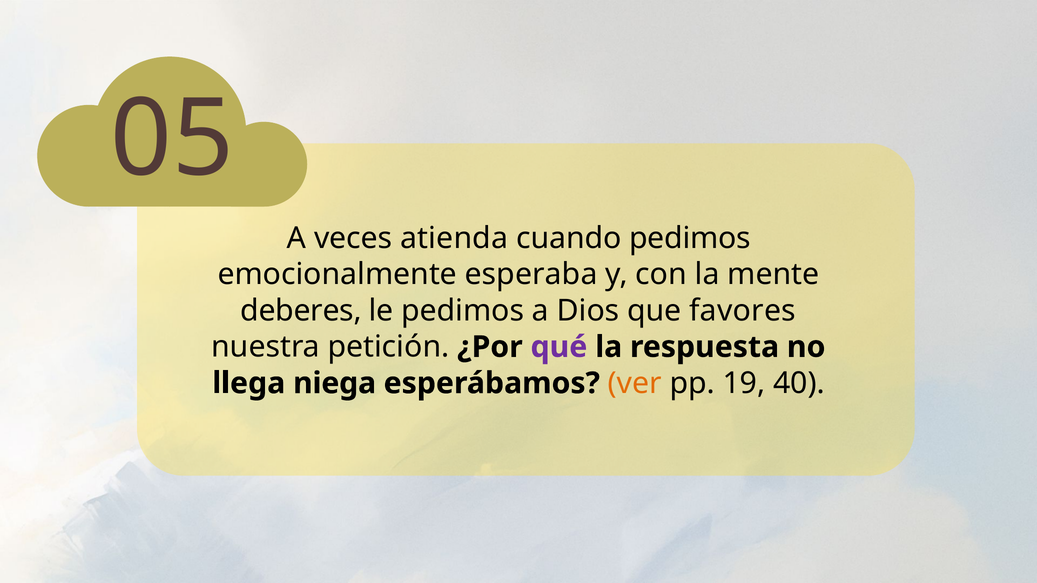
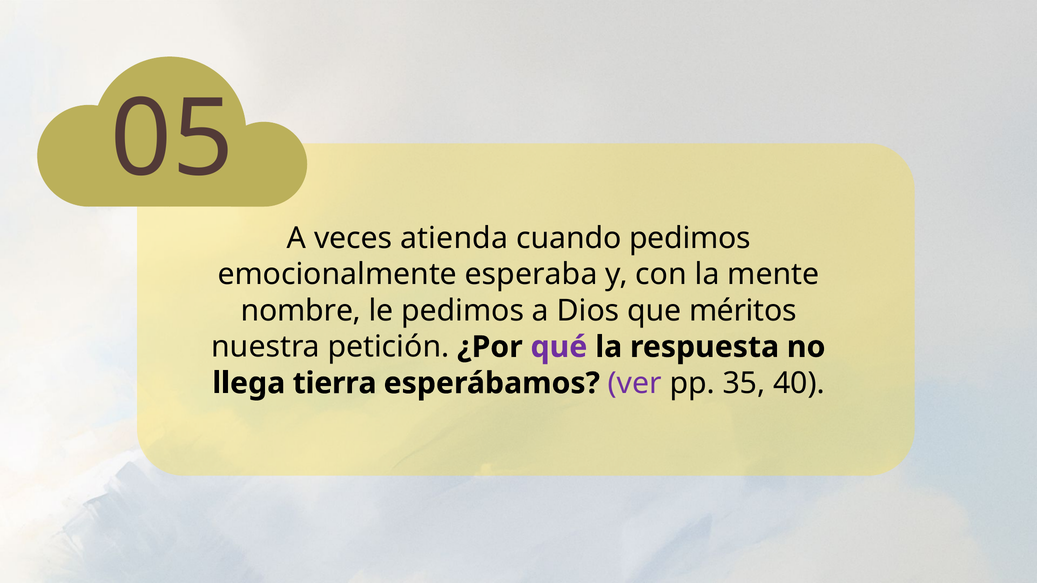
deberes: deberes -> nombre
favores: favores -> méritos
niega: niega -> tierra
ver colour: orange -> purple
19: 19 -> 35
